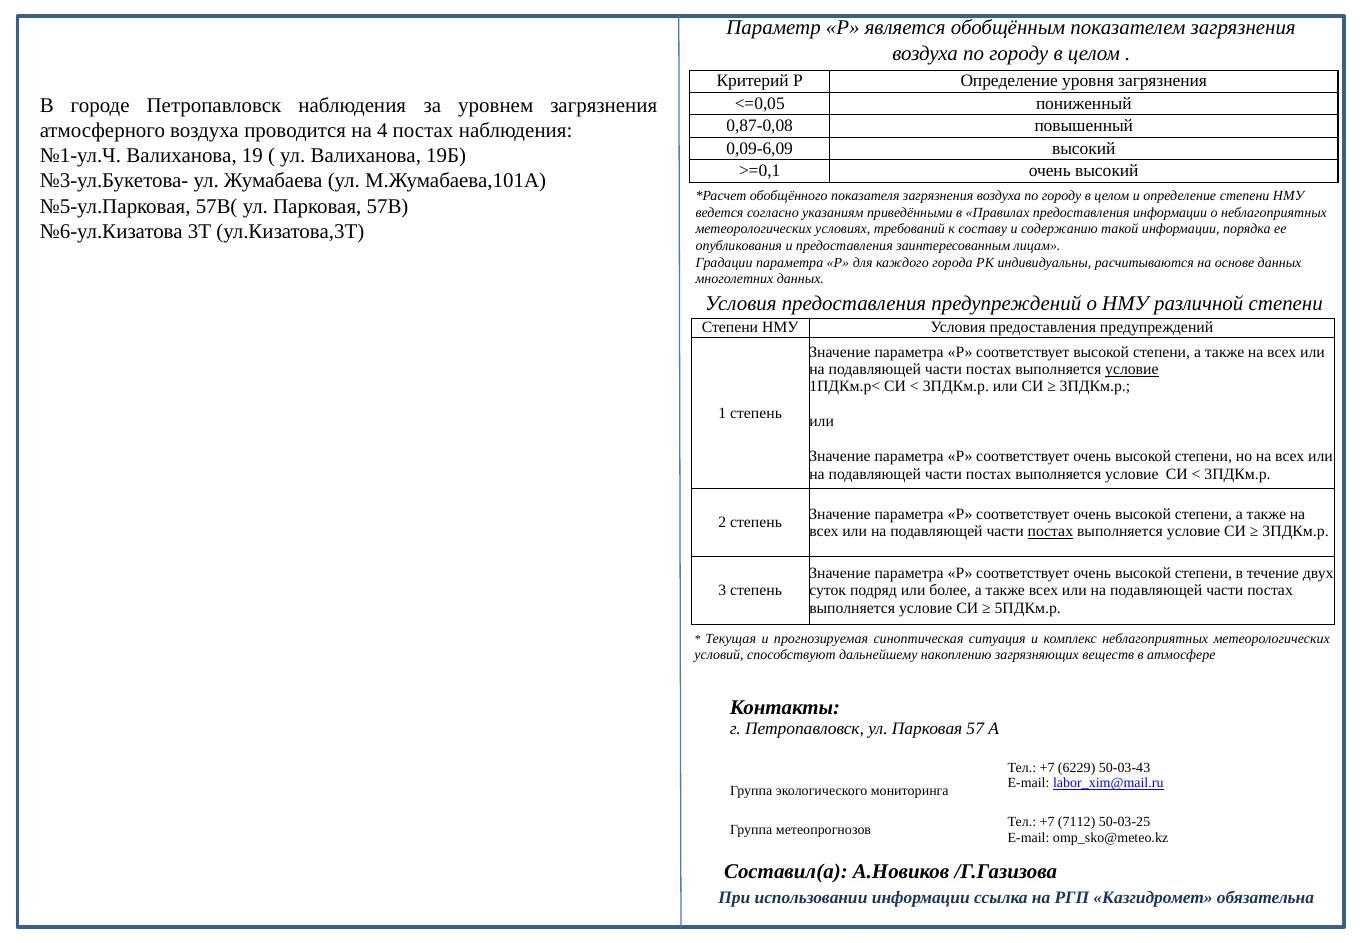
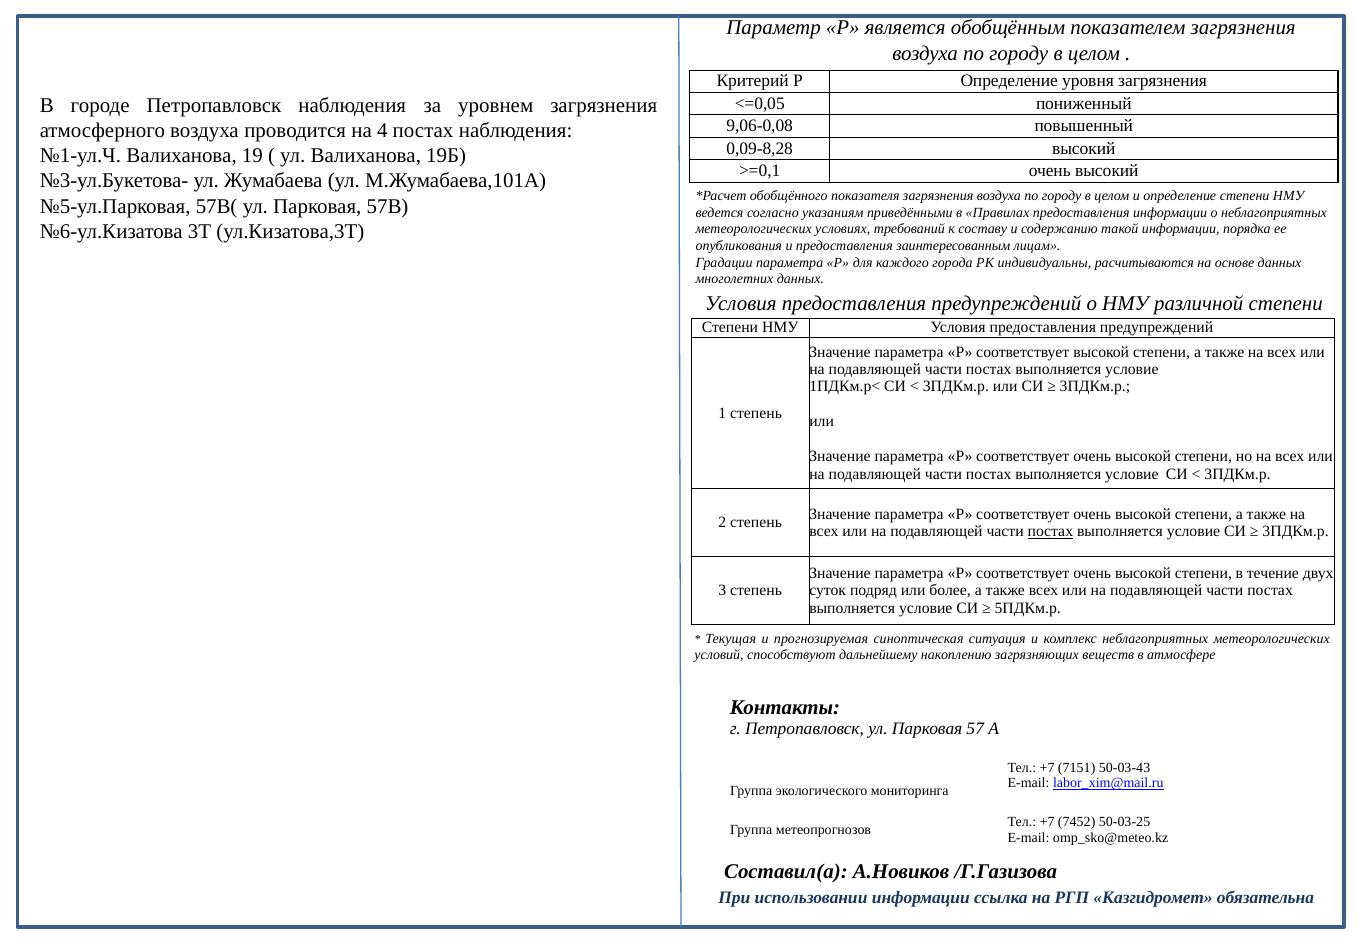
0,87-0,08: 0,87-0,08 -> 9,06-0,08
0,09-6,09: 0,09-6,09 -> 0,09-8,28
условие at (1132, 369) underline: present -> none
6229: 6229 -> 7151
7112: 7112 -> 7452
